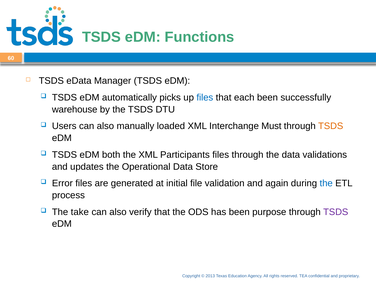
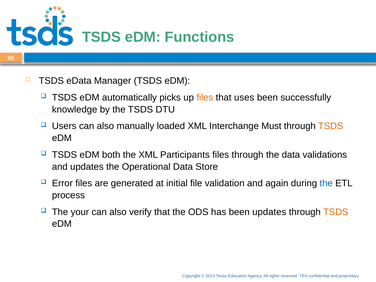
files at (205, 98) colour: blue -> orange
each: each -> uses
warehouse: warehouse -> knowledge
take: take -> your
been purpose: purpose -> updates
TSDS at (336, 212) colour: purple -> orange
